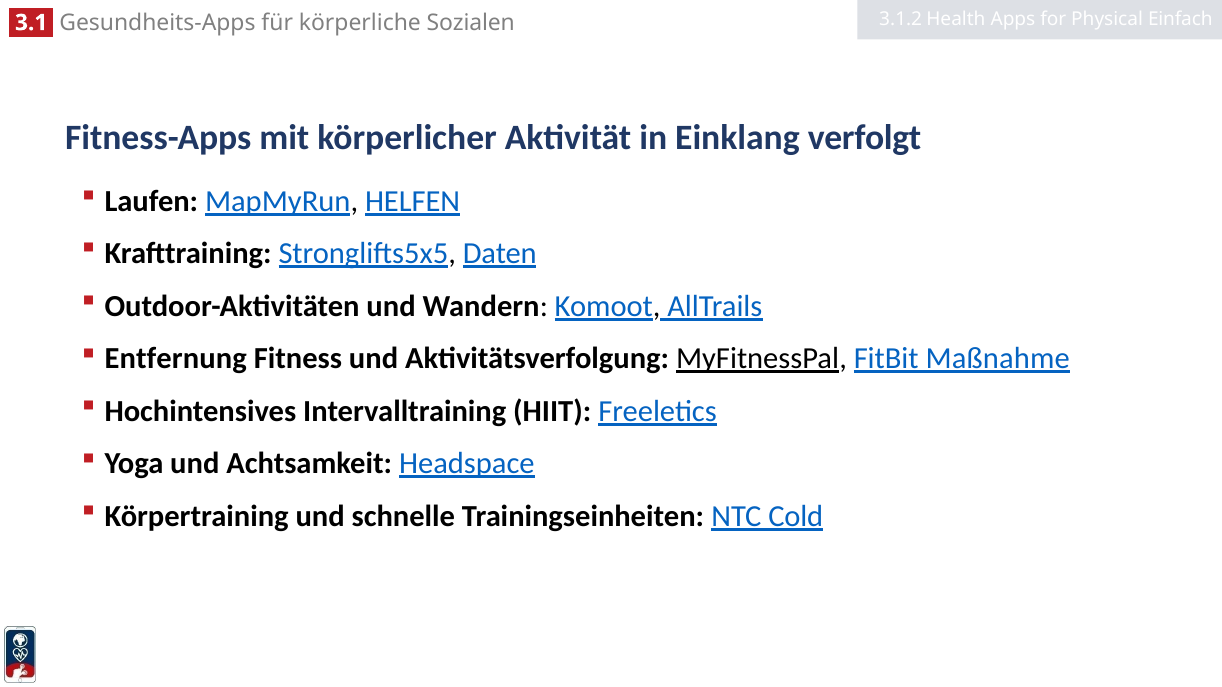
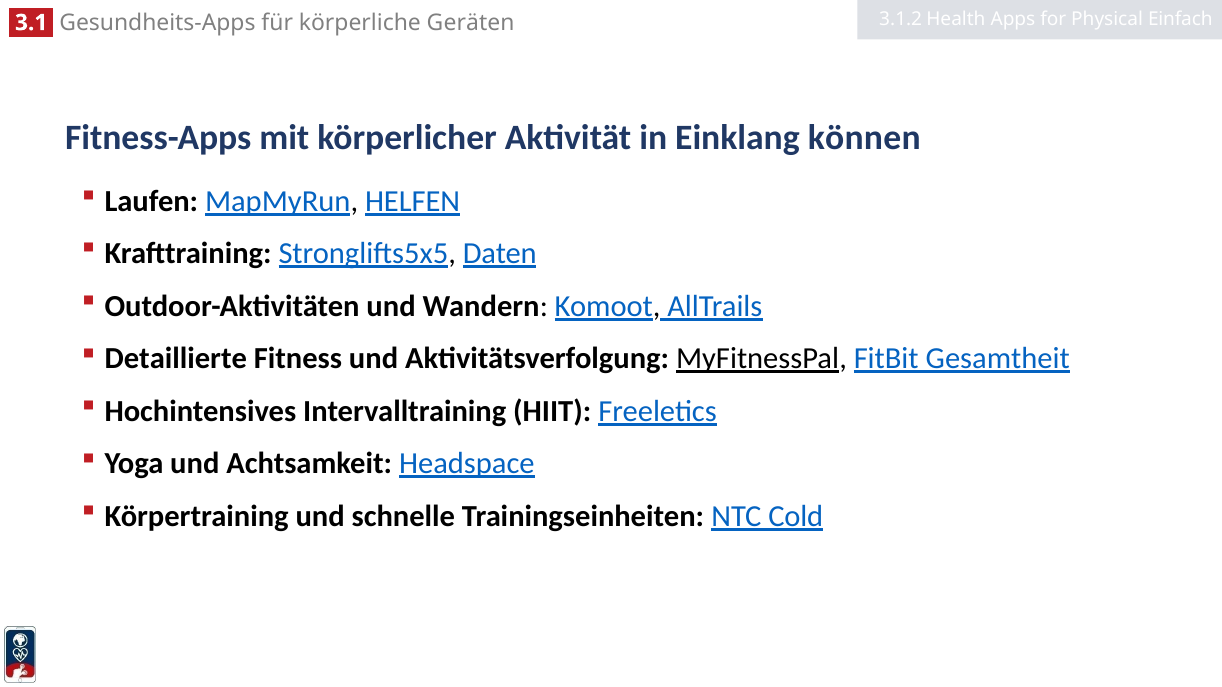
Sozialen: Sozialen -> Geräten
verfolgt: verfolgt -> können
Entfernung: Entfernung -> Detaillierte
Maßnahme: Maßnahme -> Gesamtheit
